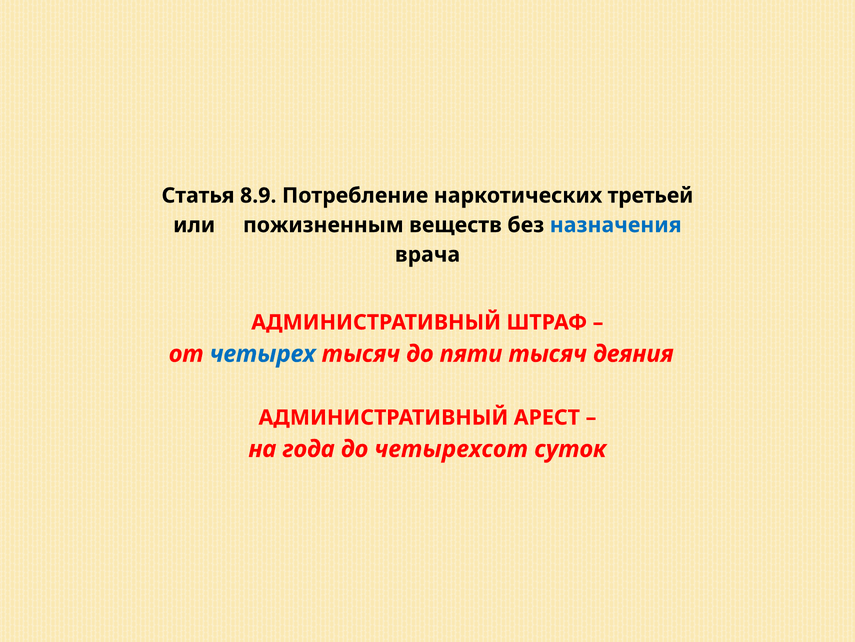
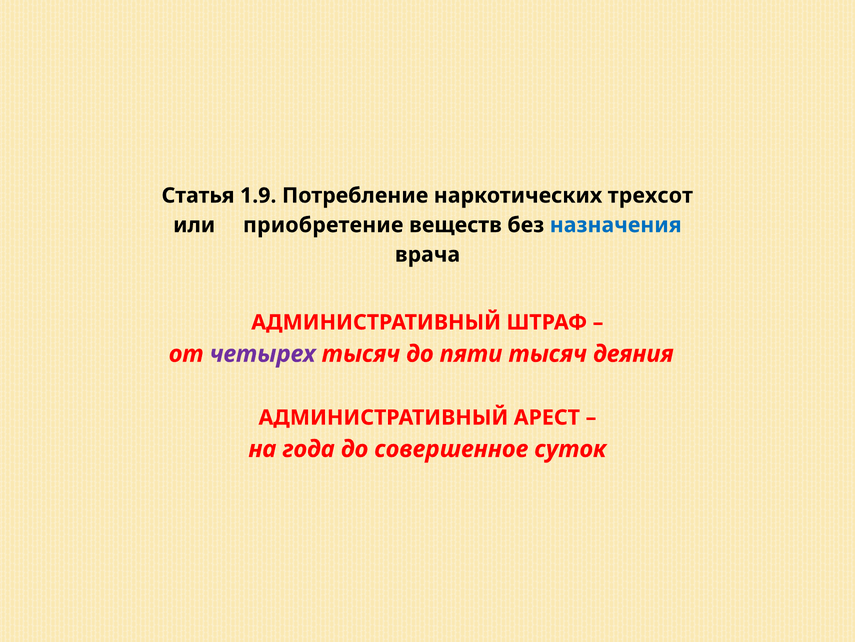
8.9: 8.9 -> 1.9
третьей: третьей -> трехсот
пожизненным: пожизненным -> приобретение
четырех colour: blue -> purple
четырехсот: четырехсот -> совершенное
